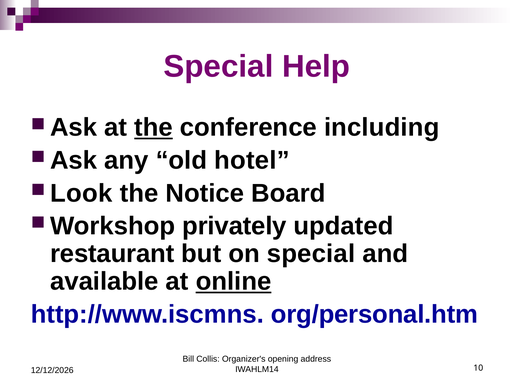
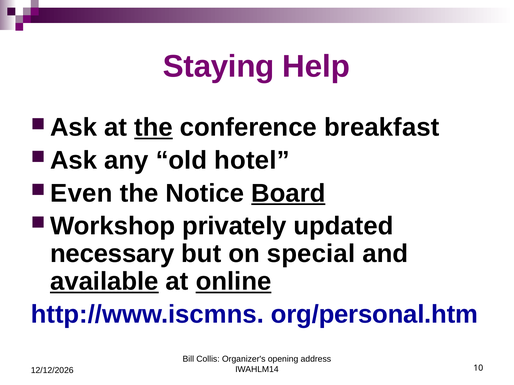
Special at (218, 66): Special -> Staying
including: including -> breakfast
Look: Look -> Even
Board underline: none -> present
restaurant: restaurant -> necessary
available underline: none -> present
